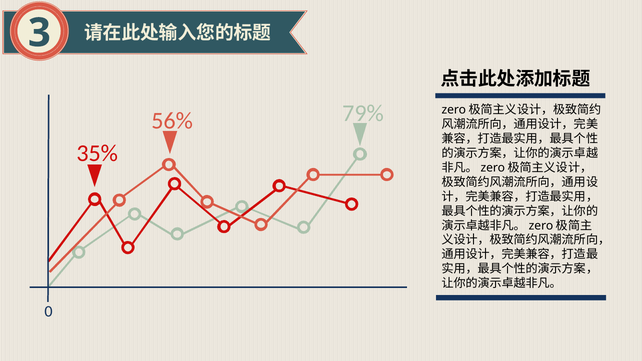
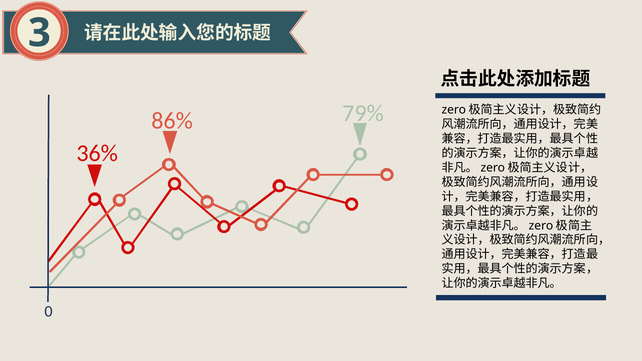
56%: 56% -> 86%
35%: 35% -> 36%
